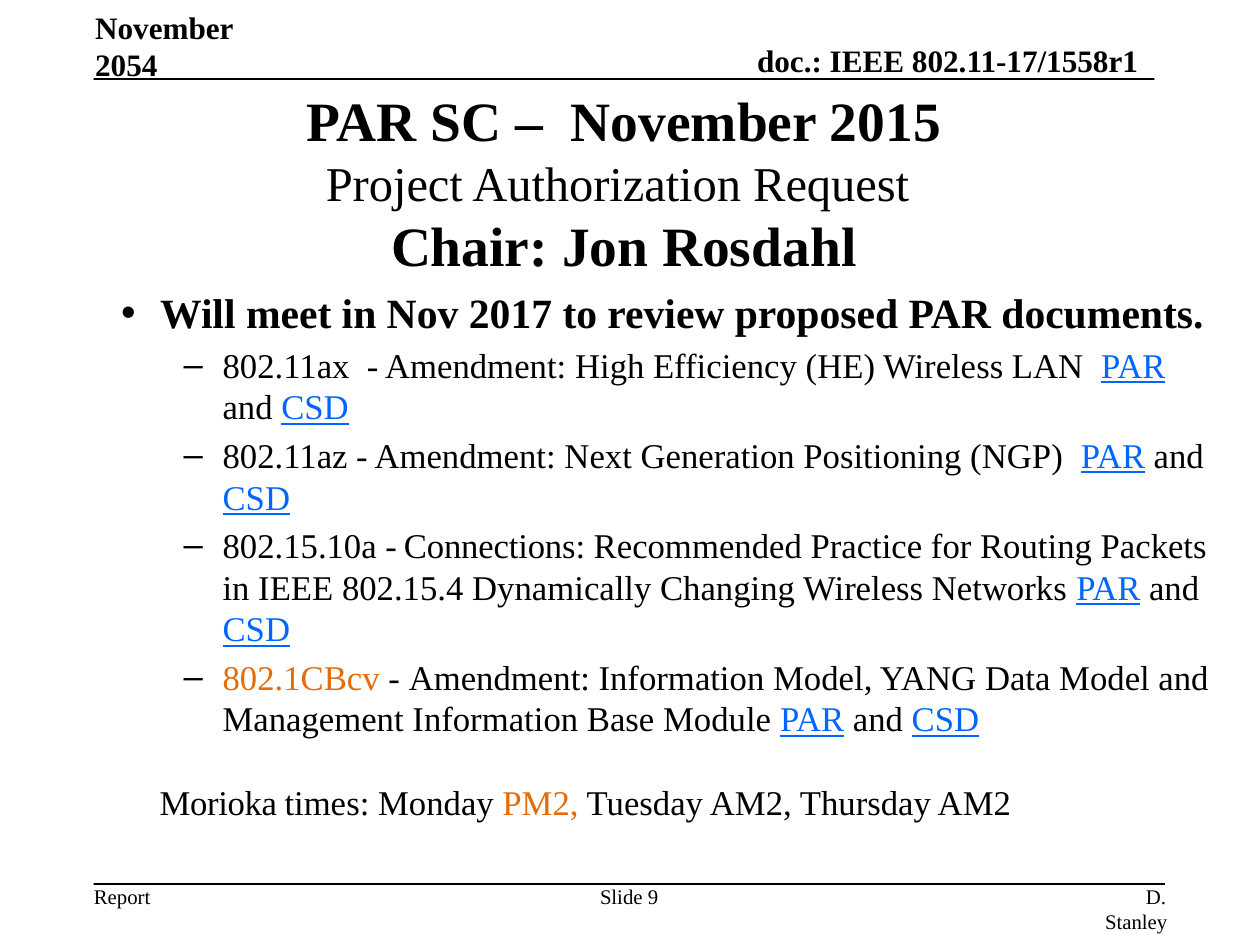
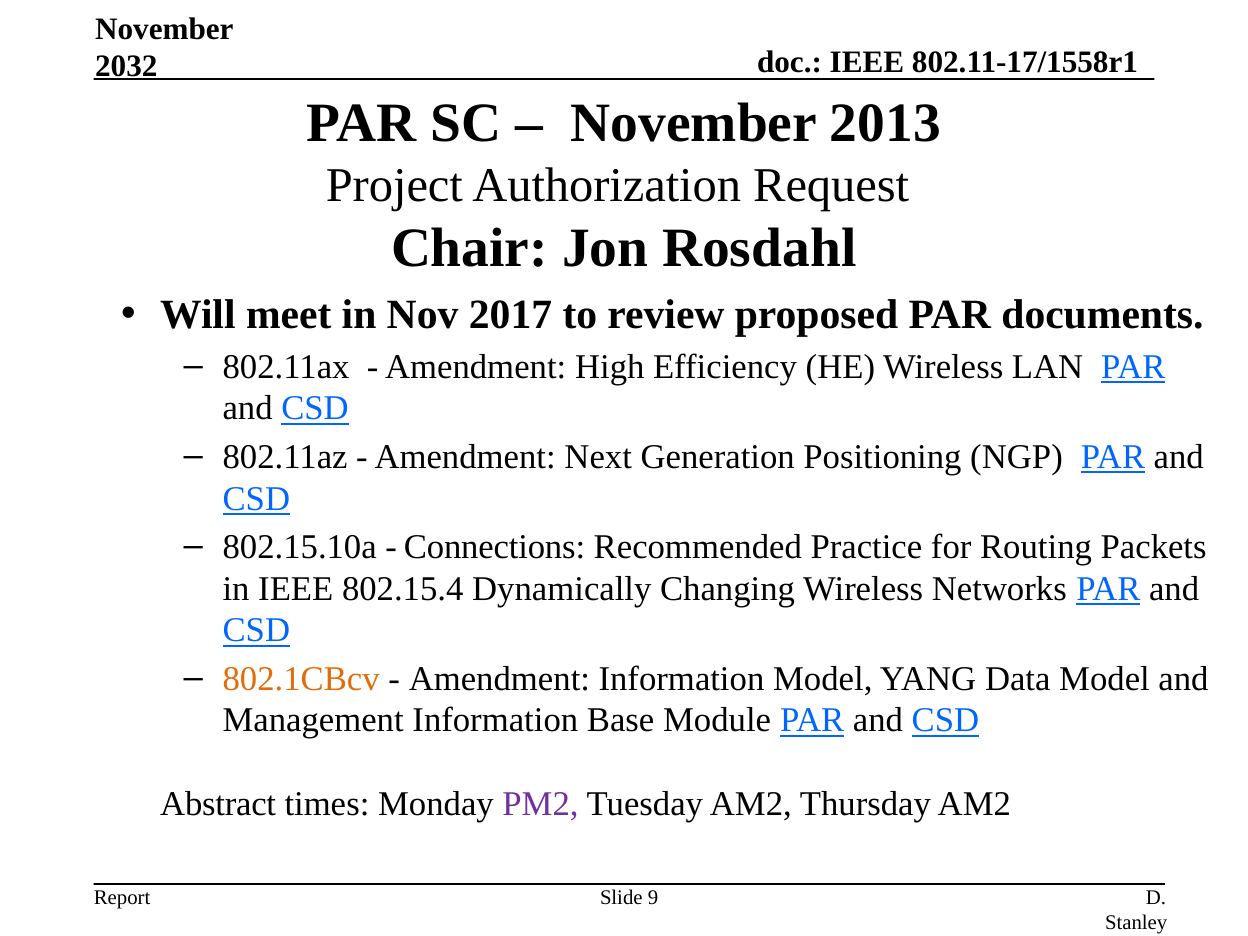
2054: 2054 -> 2032
2015: 2015 -> 2013
Morioka: Morioka -> Abstract
PM2 colour: orange -> purple
